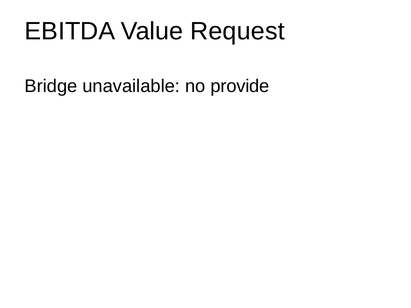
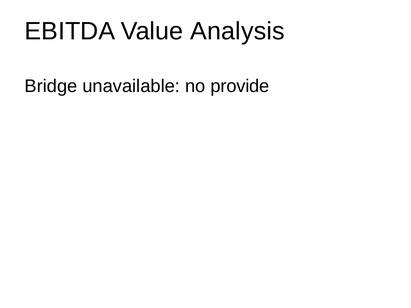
Request: Request -> Analysis
